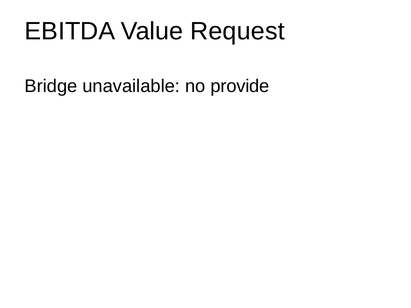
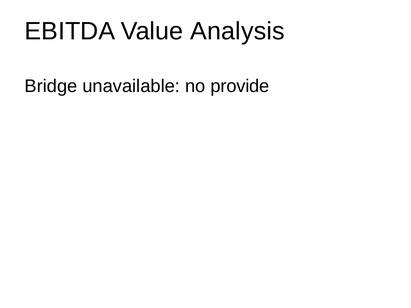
Request: Request -> Analysis
